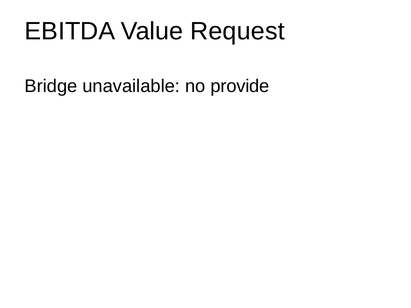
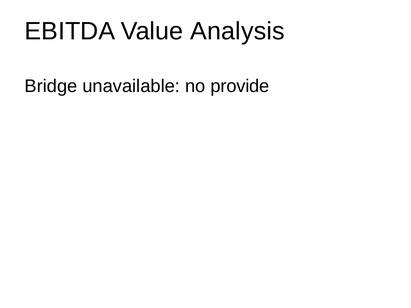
Request: Request -> Analysis
